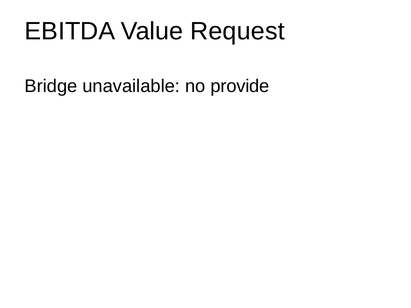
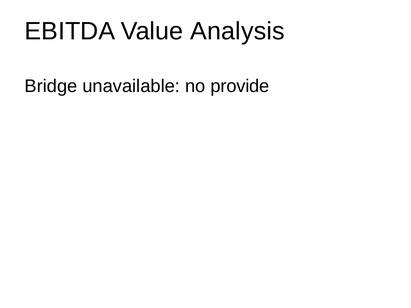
Request: Request -> Analysis
